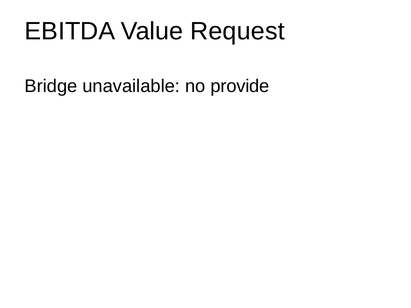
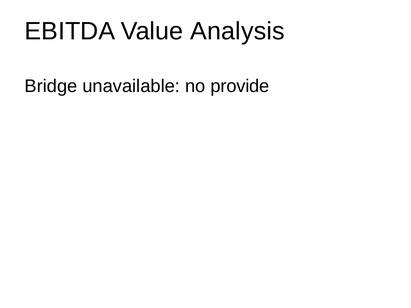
Request: Request -> Analysis
